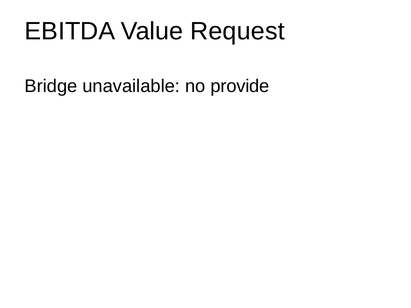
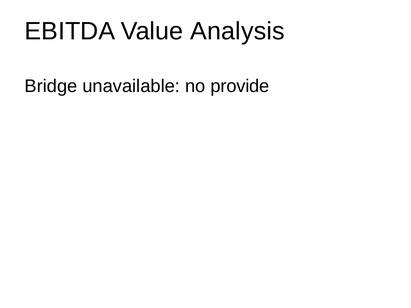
Request: Request -> Analysis
